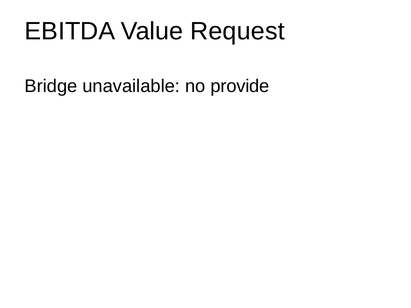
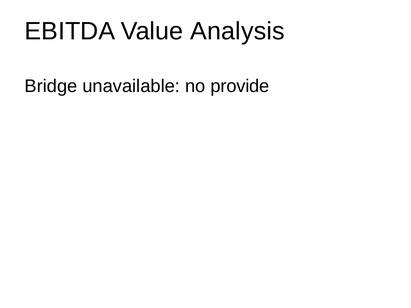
Request: Request -> Analysis
